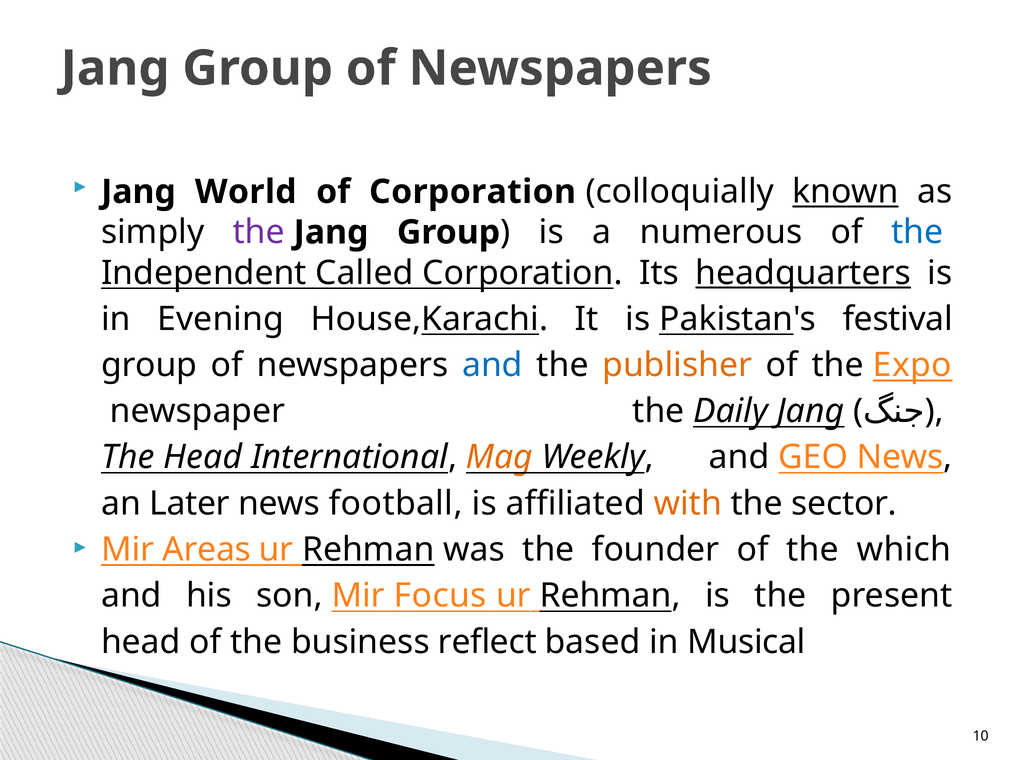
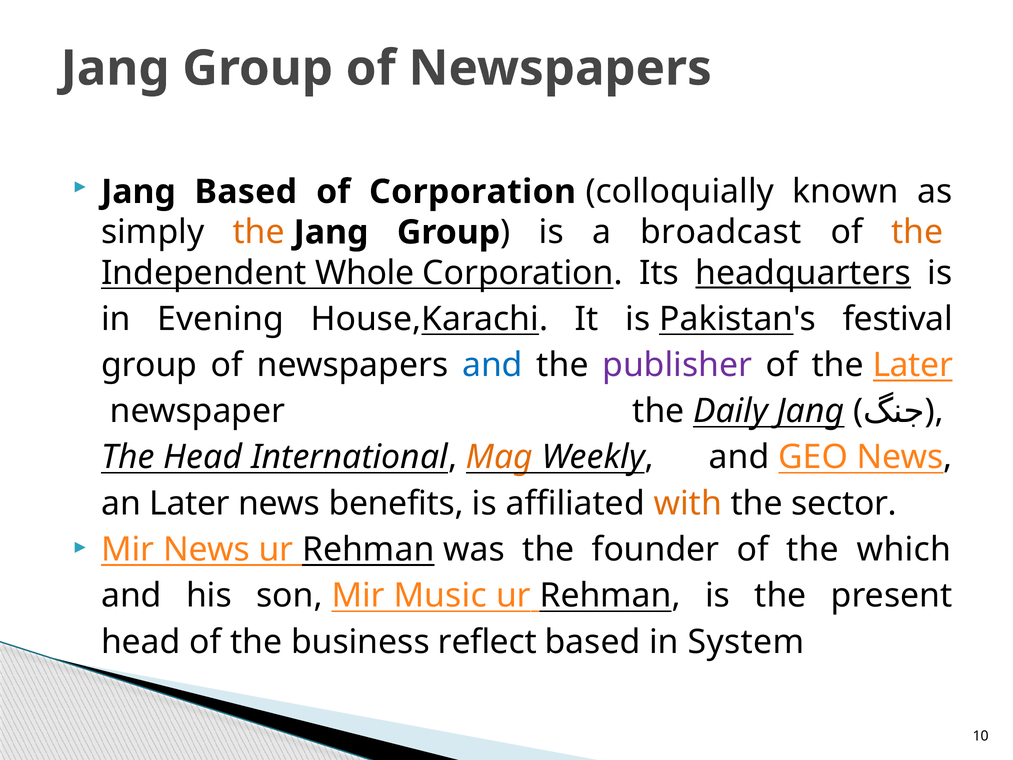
Jang World: World -> Based
known underline: present -> none
the at (259, 232) colour: purple -> orange
numerous: numerous -> broadcast
the at (917, 232) colour: blue -> orange
Called: Called -> Whole
publisher colour: orange -> purple
the Expo: Expo -> Later
football: football -> benefits
Mir Areas: Areas -> News
Focus: Focus -> Music
Musical: Musical -> System
